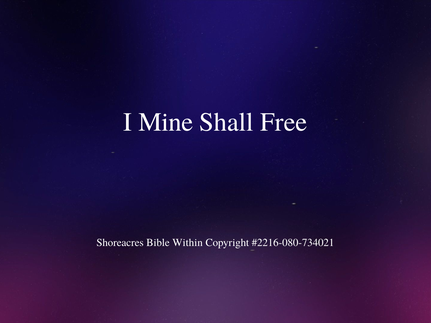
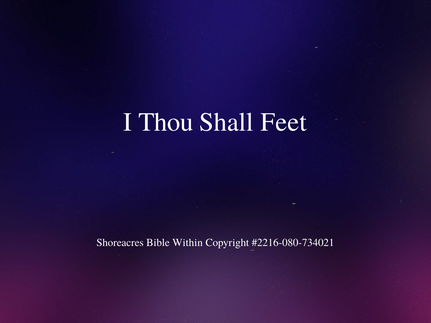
Mine: Mine -> Thou
Free: Free -> Feet
